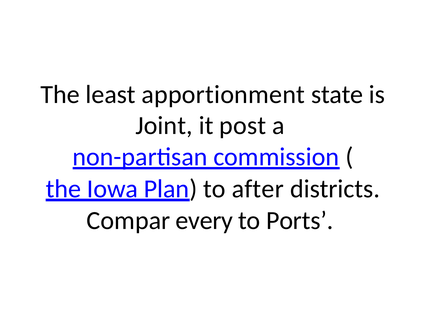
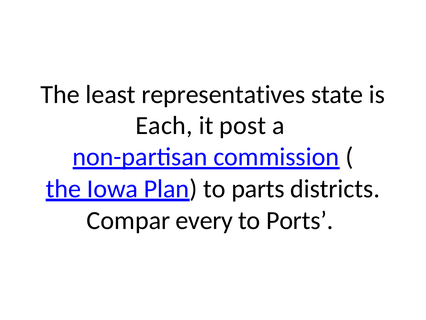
apportionment: apportionment -> representatives
Joint: Joint -> Each
after: after -> parts
